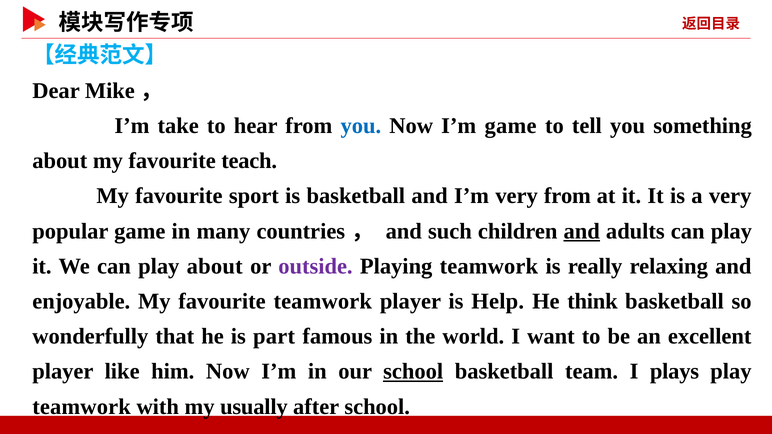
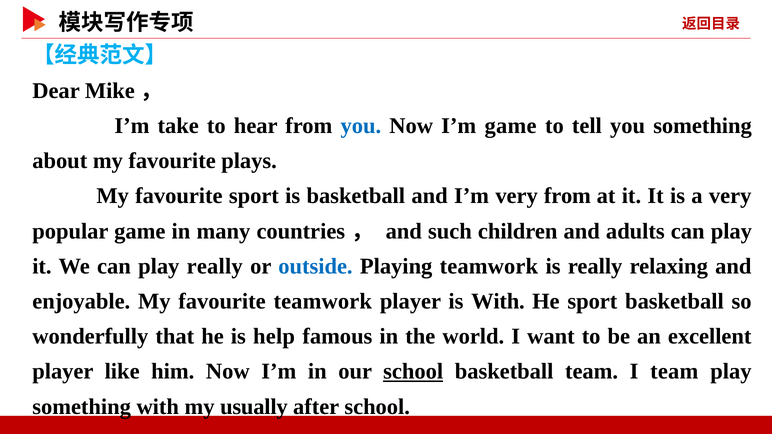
teach: teach -> plays
and at (582, 231) underline: present -> none
play about: about -> really
outside colour: purple -> blue
is Help: Help -> With
He think: think -> sport
part: part -> help
I plays: plays -> team
teamwork at (82, 407): teamwork -> something
